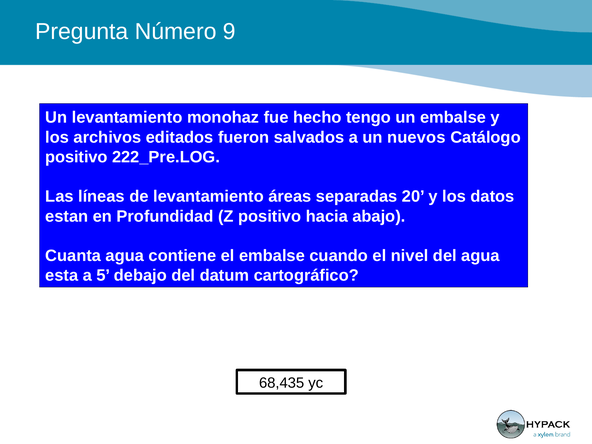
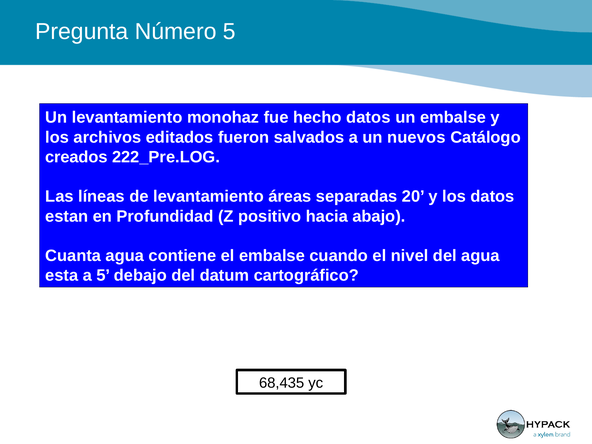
Número 9: 9 -> 5
hecho tengo: tengo -> datos
positivo at (76, 157): positivo -> creados
